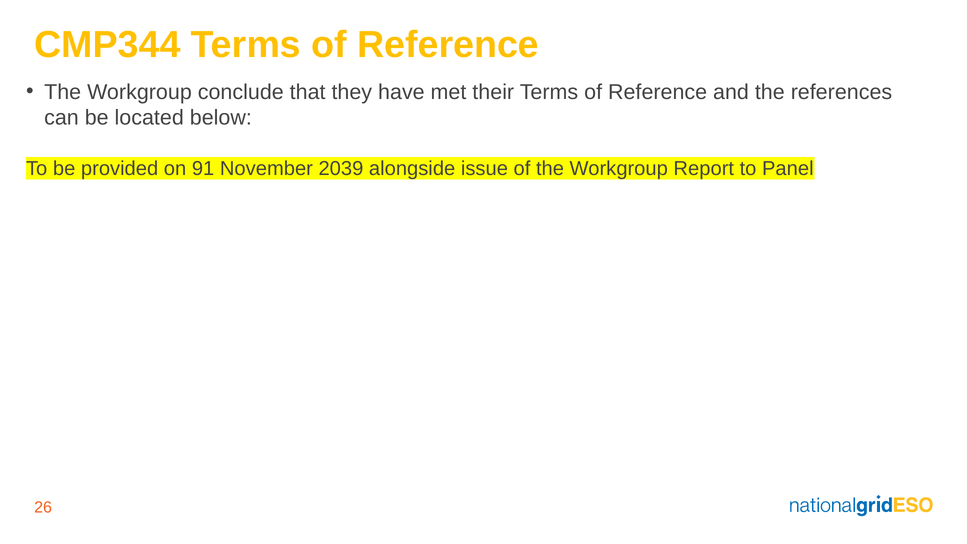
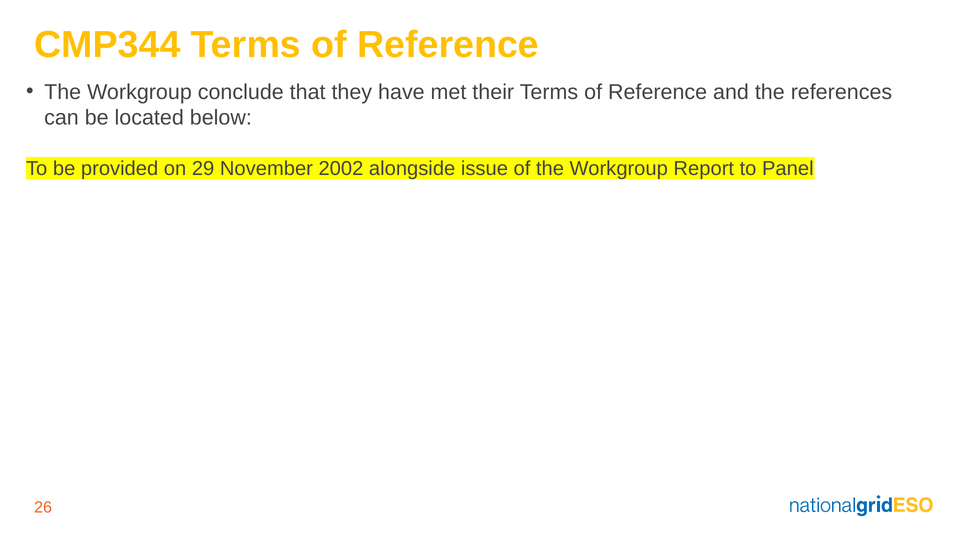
91: 91 -> 29
2039: 2039 -> 2002
